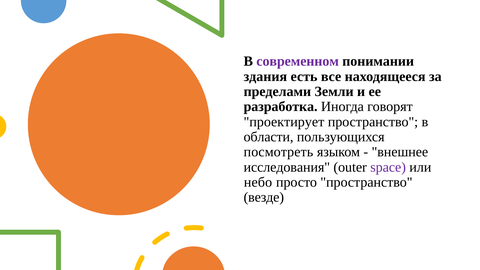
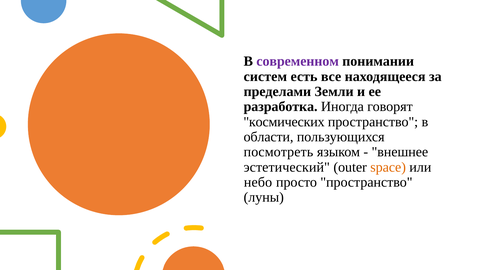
здания: здания -> систем
проектирует: проектирует -> космических
исследования: исследования -> эстетический
space colour: purple -> orange
везде: везде -> луны
